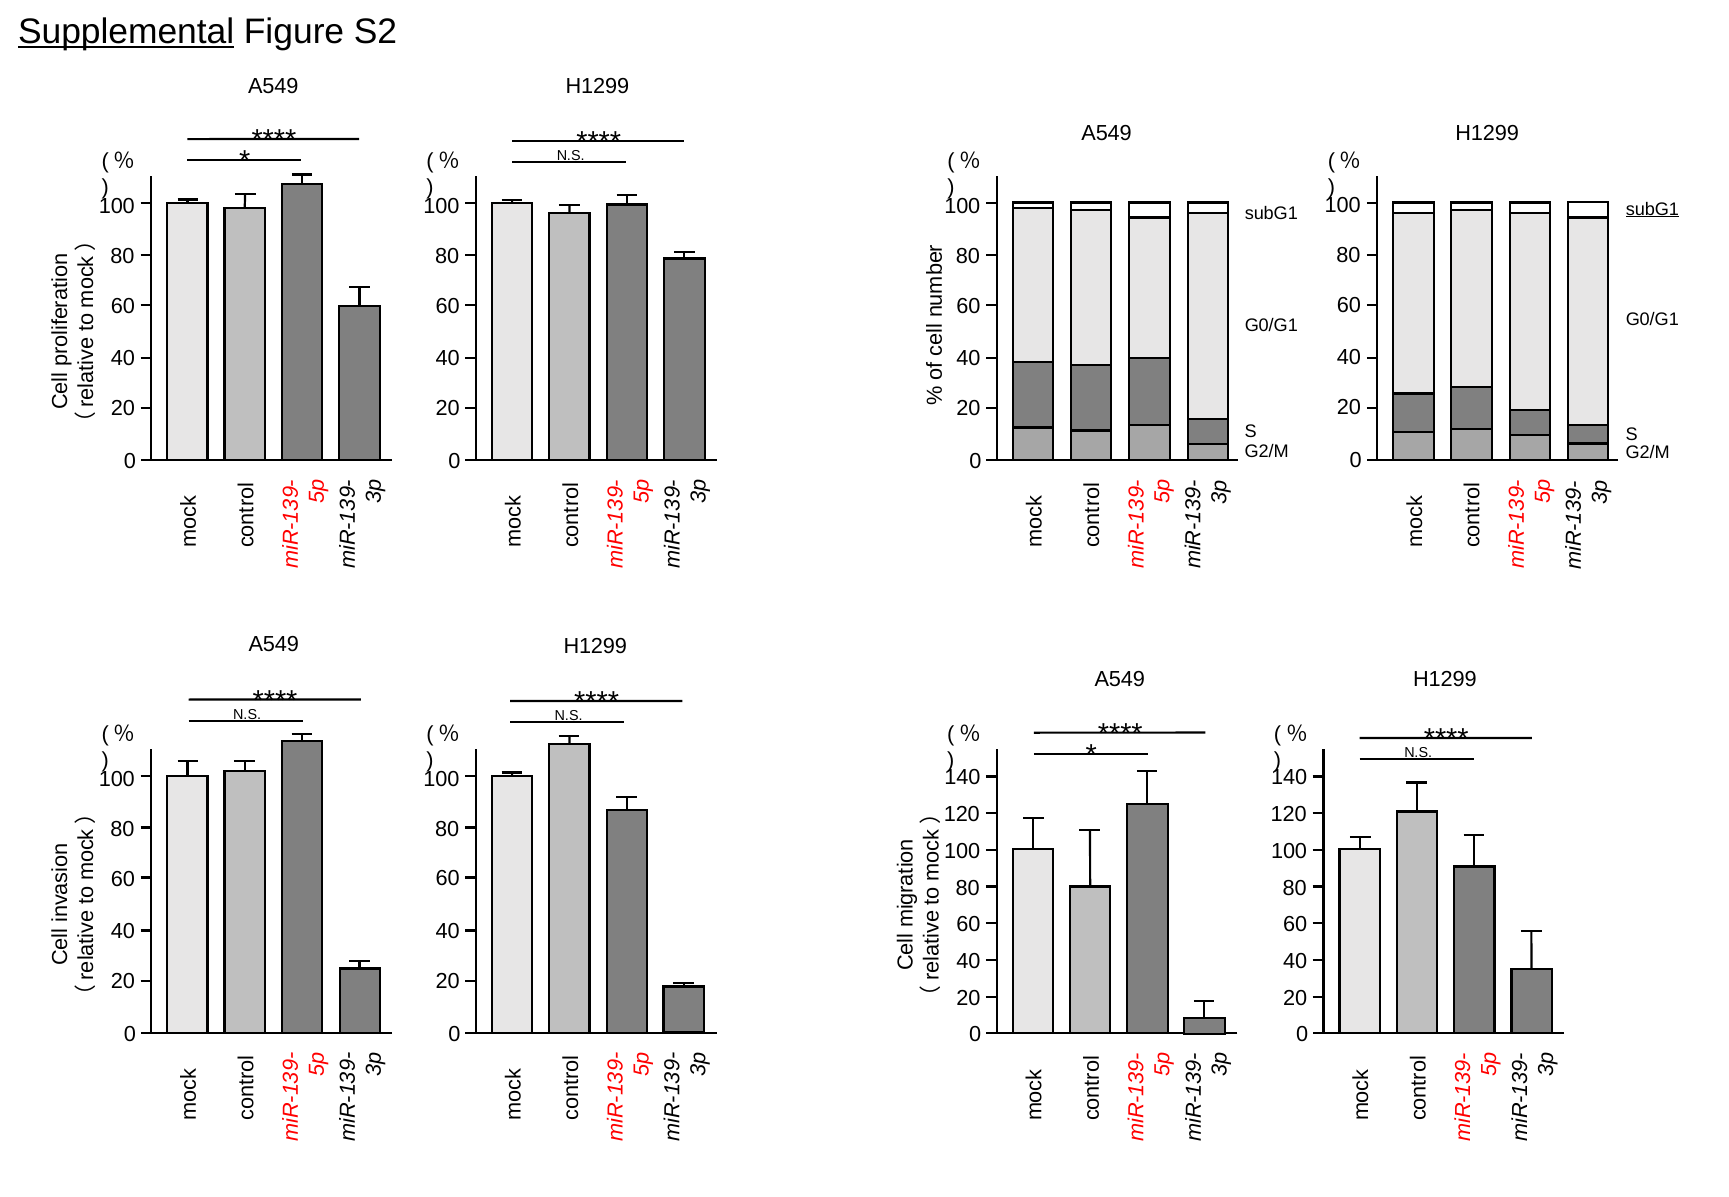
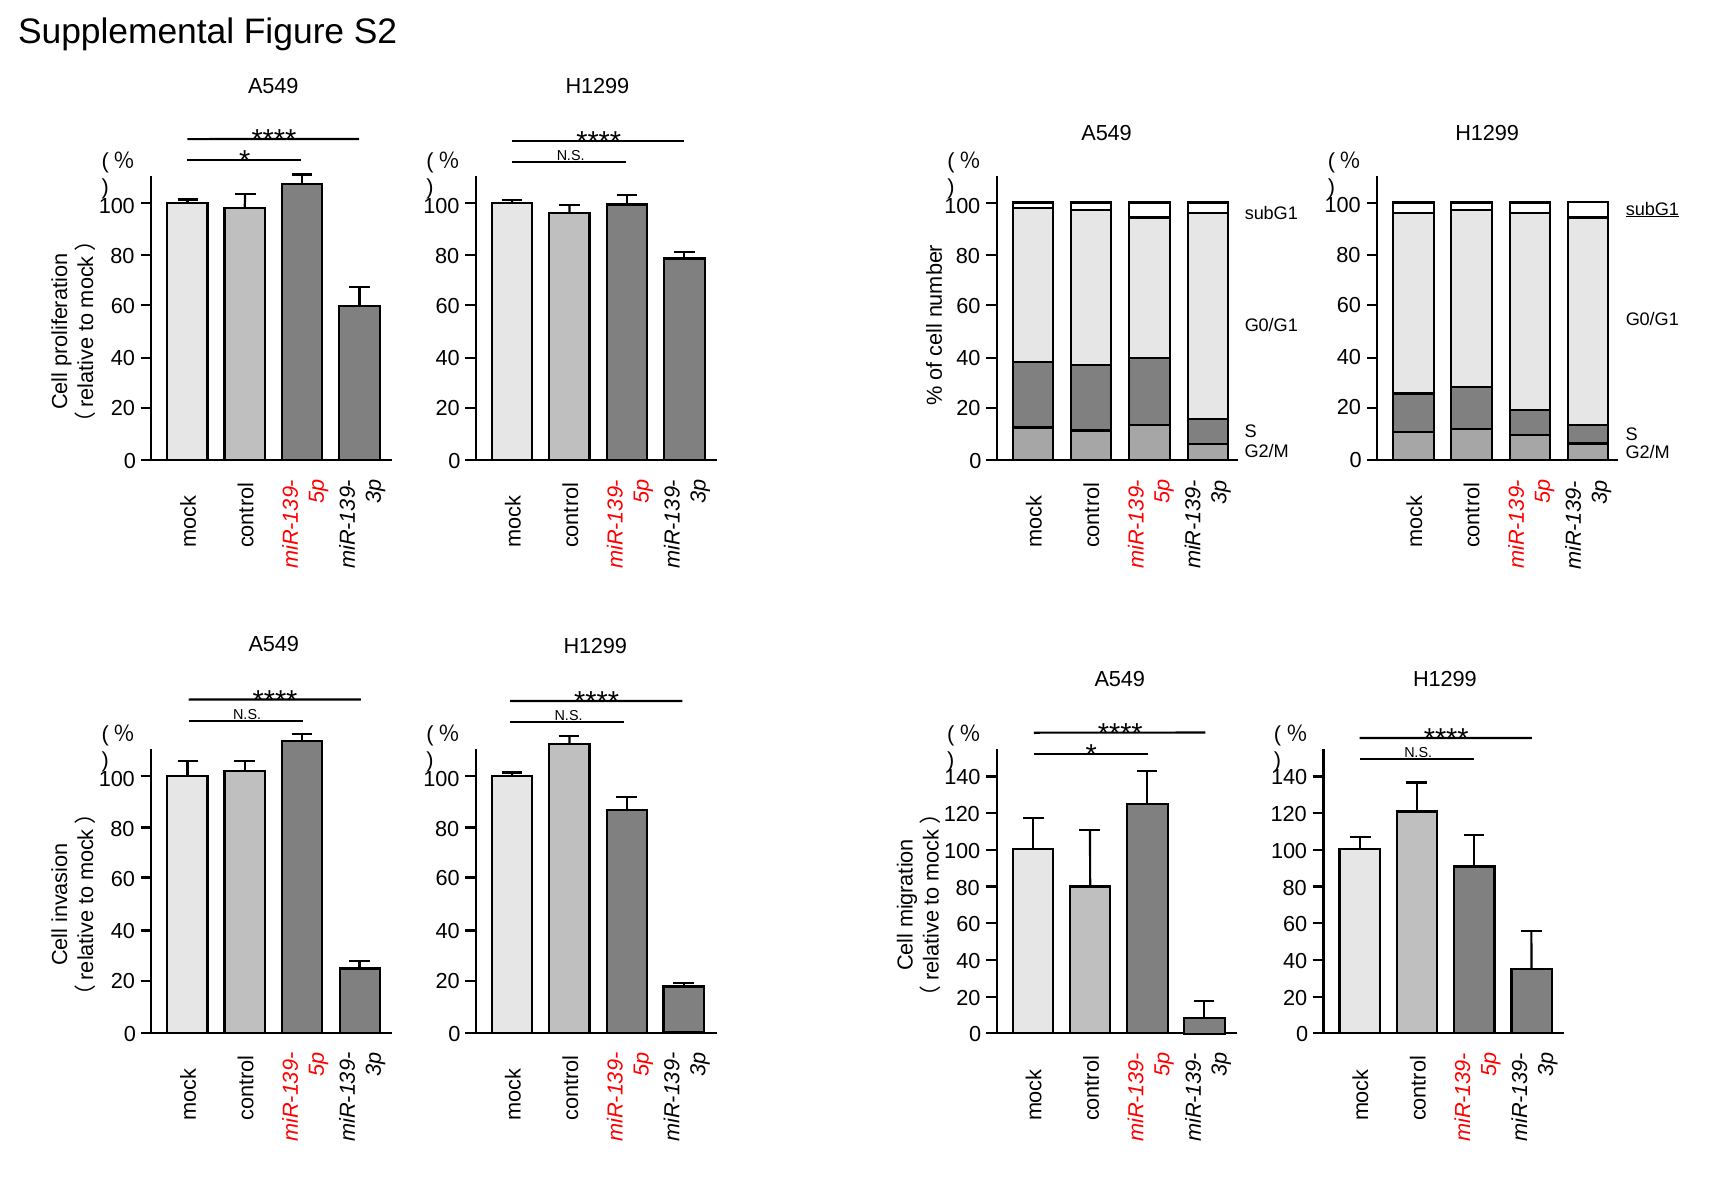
Supplemental underline: present -> none
